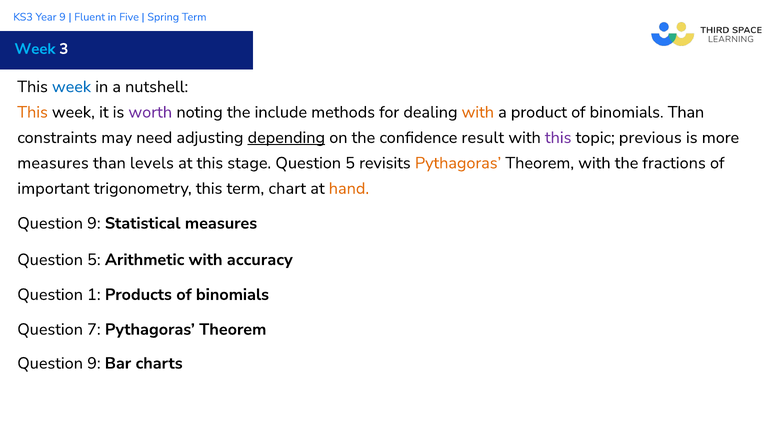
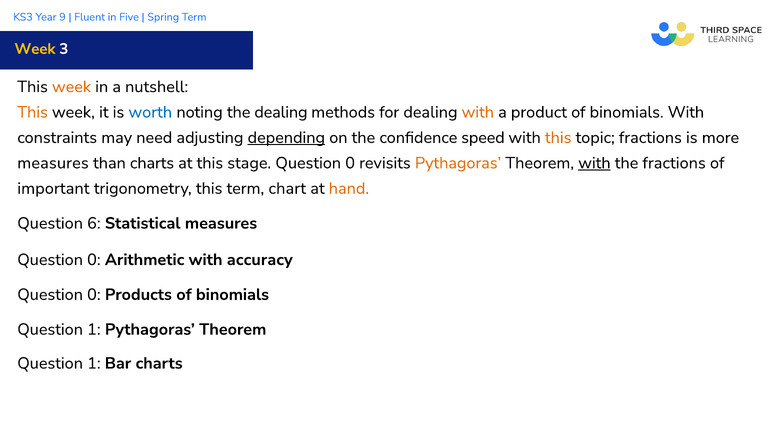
Week at (35, 49) colour: light blue -> yellow
week at (72, 87) colour: blue -> orange
worth colour: purple -> blue
the include: include -> dealing
binomials Than: Than -> With
result: result -> speed
this at (558, 138) colour: purple -> orange
topic previous: previous -> fractions
than levels: levels -> charts
stage Question 5: 5 -> 0
with at (594, 163) underline: none -> present
9 at (94, 223): 9 -> 6
5 at (94, 260): 5 -> 0
1 at (94, 295): 1 -> 0
7 at (94, 330): 7 -> 1
9 at (94, 364): 9 -> 1
